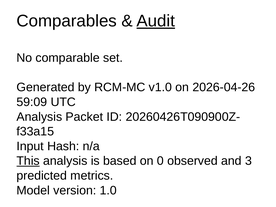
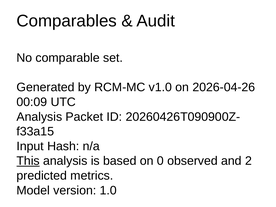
Audit underline: present -> none
59:09: 59:09 -> 00:09
3: 3 -> 2
